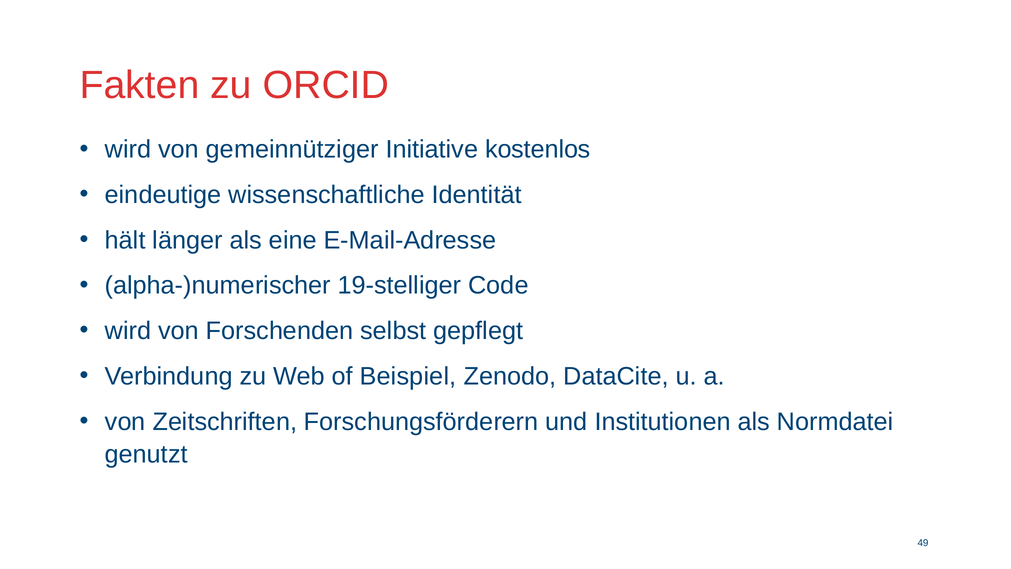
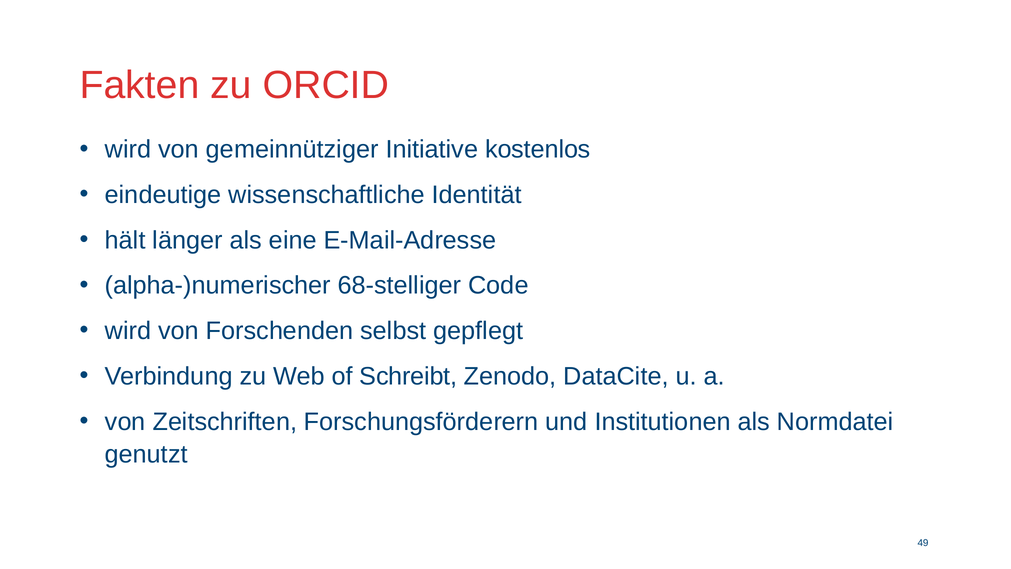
19-stelliger: 19-stelliger -> 68-stelliger
Beispiel: Beispiel -> Schreibt
